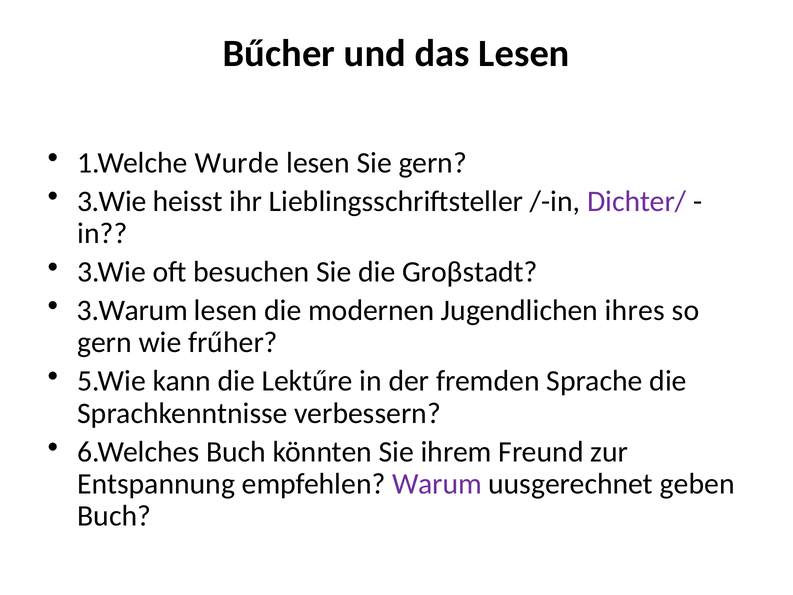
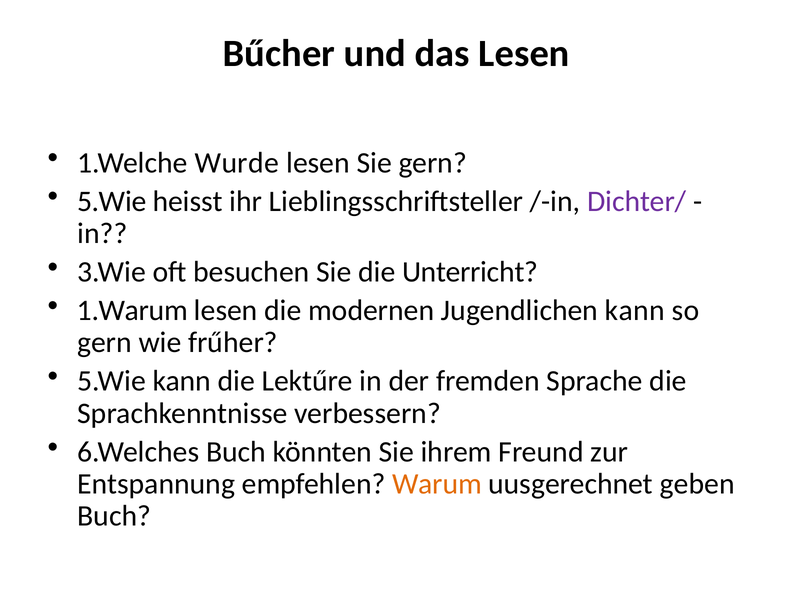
3.Wie at (112, 201): 3.Wie -> 5.Wie
Groβstadt: Groβstadt -> Unterricht
3.Warum: 3.Warum -> 1.Warum
Jugendlichen ihres: ihres -> kann
Warum colour: purple -> orange
